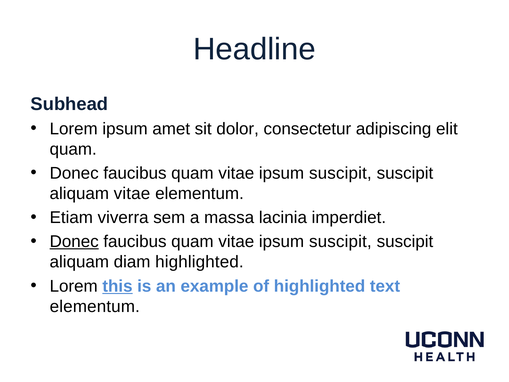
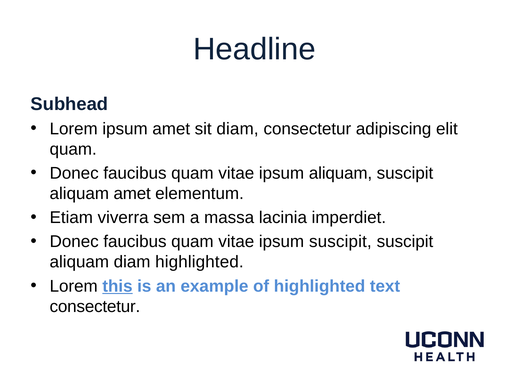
sit dolor: dolor -> diam
suscipit at (340, 173): suscipit -> aliquam
aliquam vitae: vitae -> amet
Donec at (74, 242) underline: present -> none
elementum at (95, 306): elementum -> consectetur
